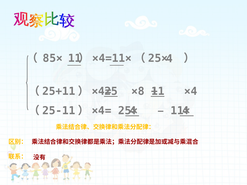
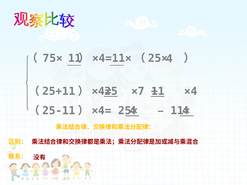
85×: 85× -> 75×
×8: ×8 -> ×7
